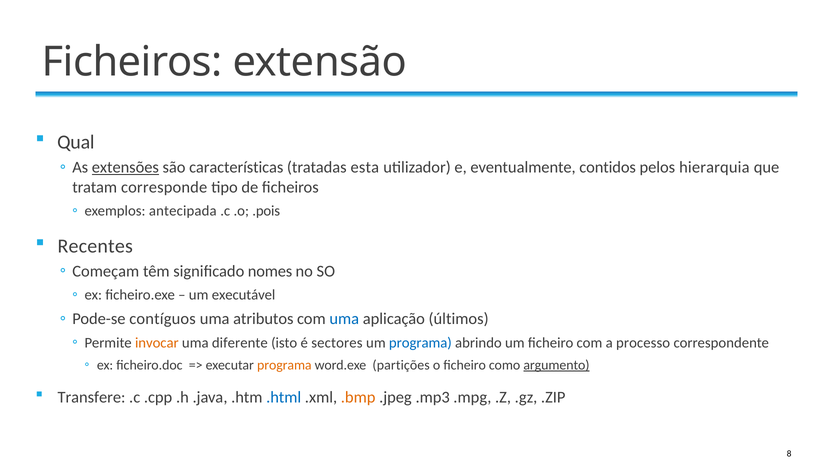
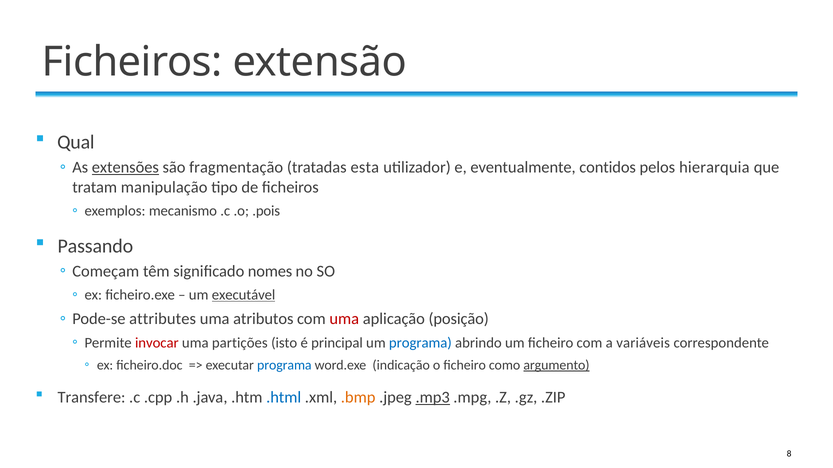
características: características -> fragmentação
corresponde: corresponde -> manipulação
antecipada: antecipada -> mecanismo
Recentes: Recentes -> Passando
executável underline: none -> present
contíguos: contíguos -> attributes
uma at (344, 319) colour: blue -> red
últimos: últimos -> posição
invocar colour: orange -> red
diferente: diferente -> partições
sectores: sectores -> principal
processo: processo -> variáveis
programa at (284, 366) colour: orange -> blue
partições: partições -> indicação
.mp3 underline: none -> present
